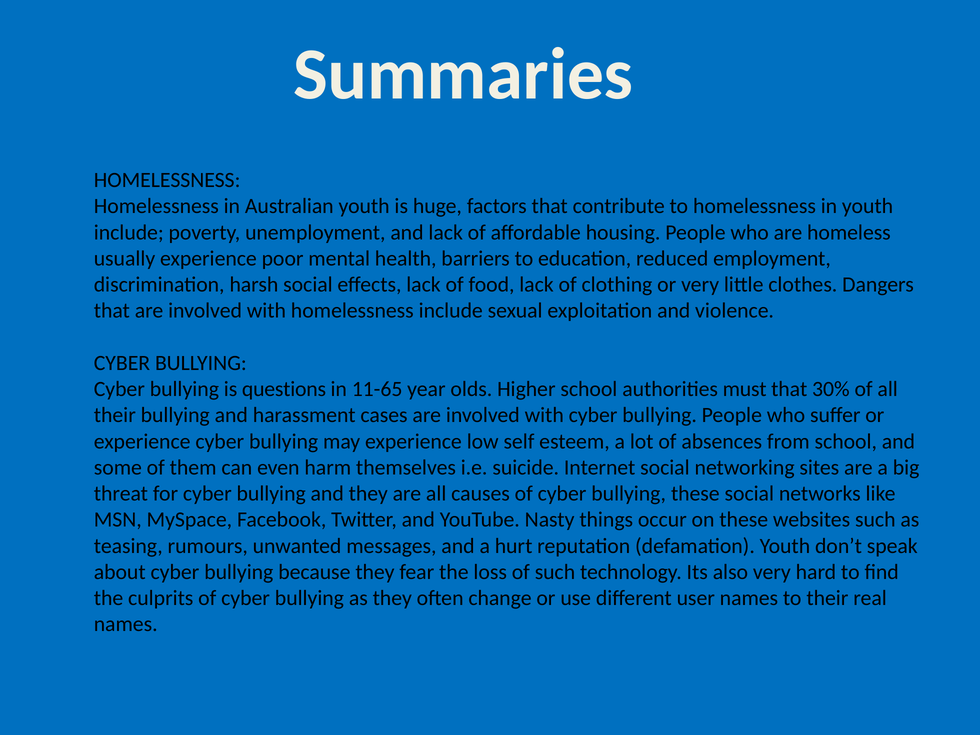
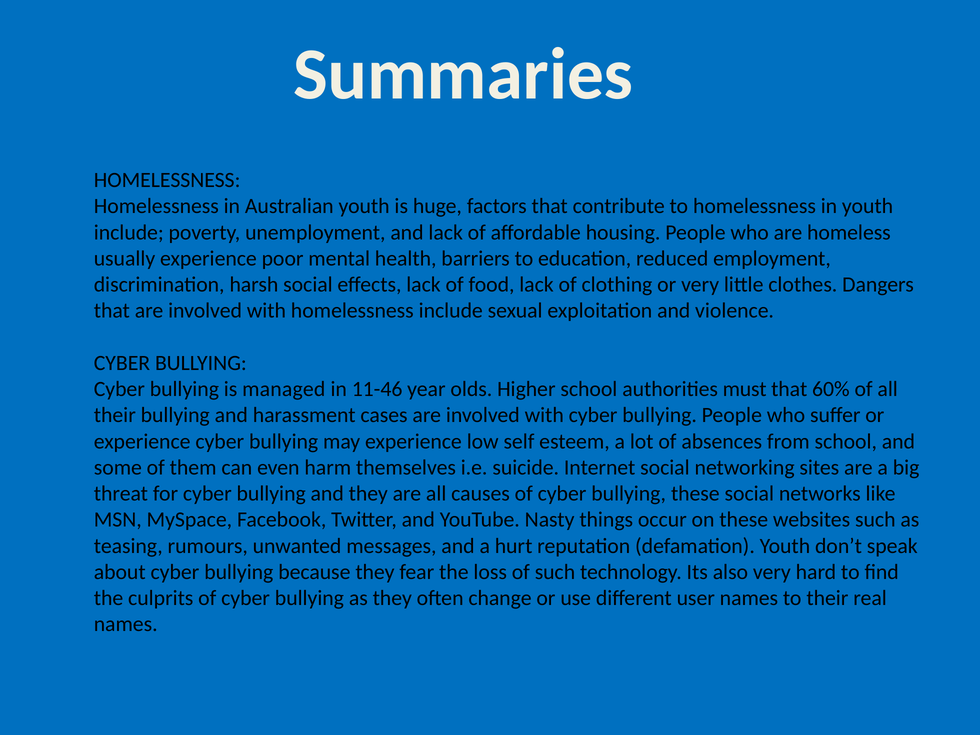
questions: questions -> managed
11-65: 11-65 -> 11-46
30%: 30% -> 60%
